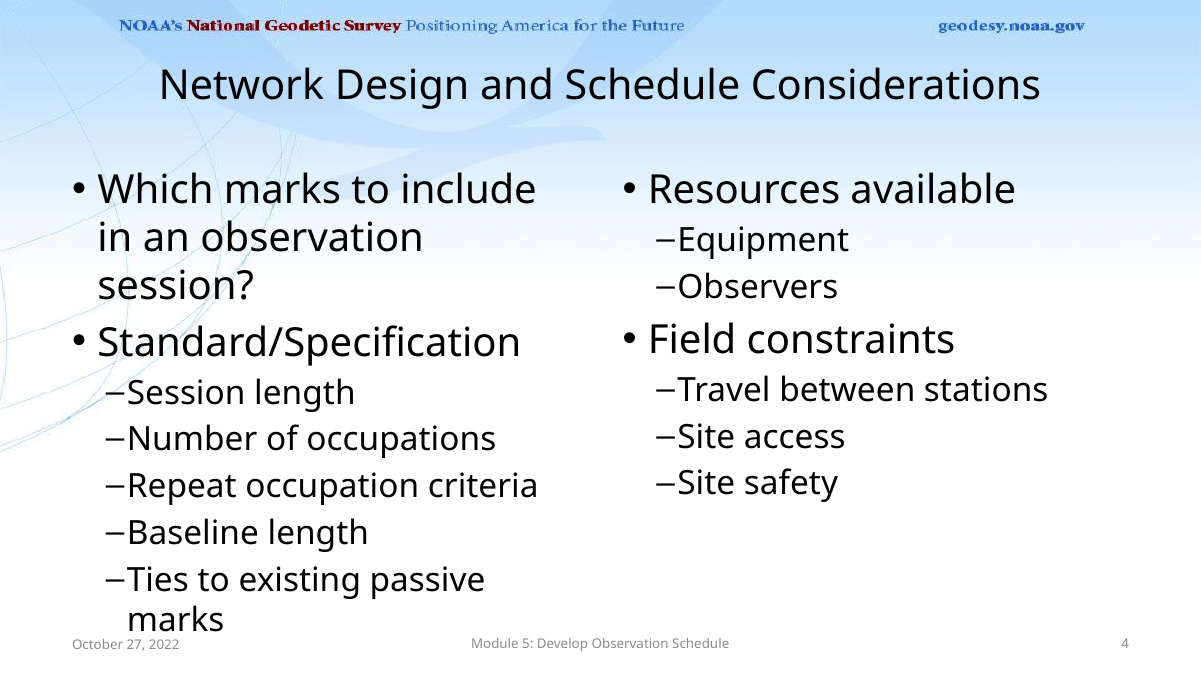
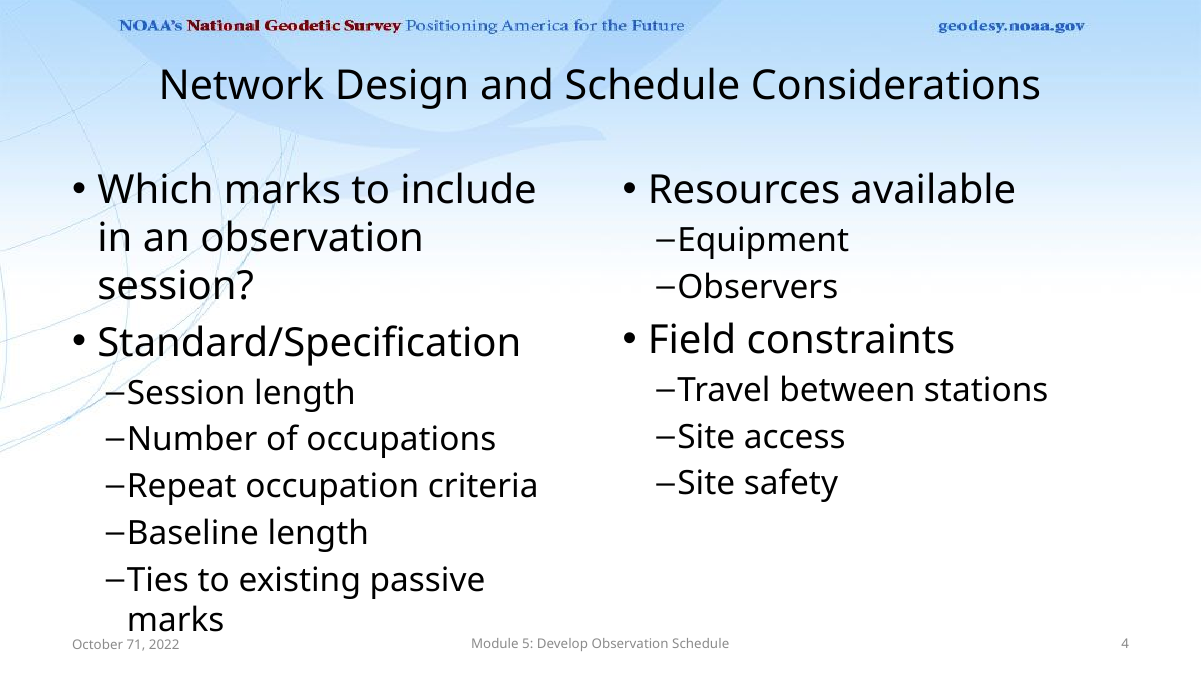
27: 27 -> 71
